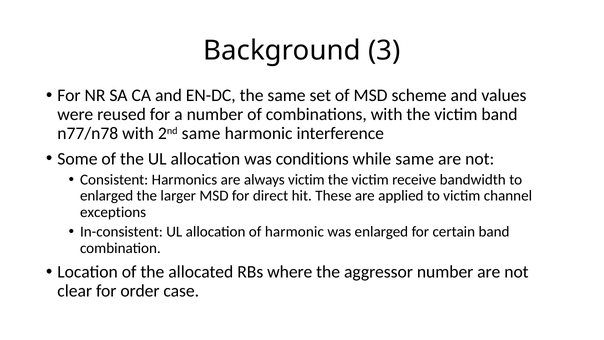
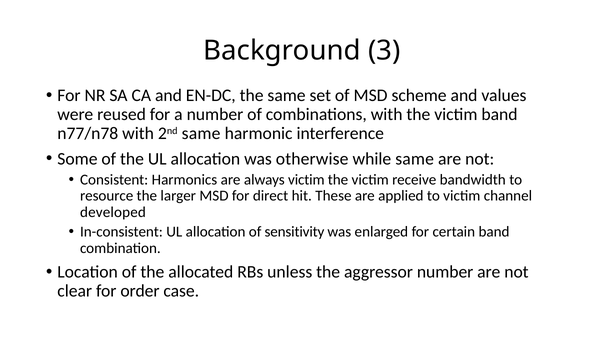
conditions: conditions -> otherwise
enlarged at (107, 196): enlarged -> resource
exceptions: exceptions -> developed
of harmonic: harmonic -> sensitivity
where: where -> unless
